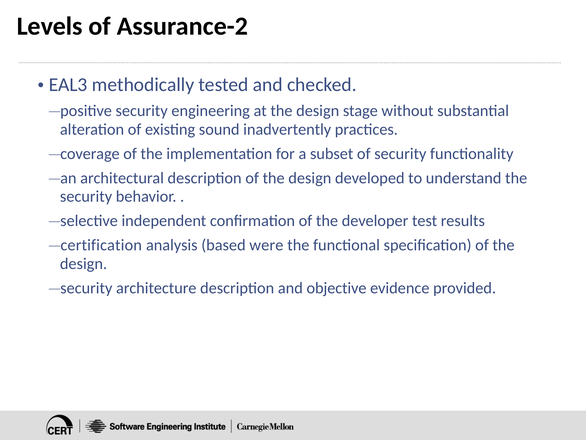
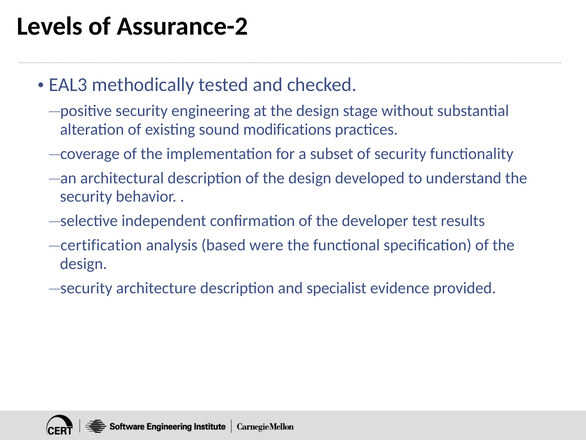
inadvertently: inadvertently -> modifications
objective: objective -> specialist
